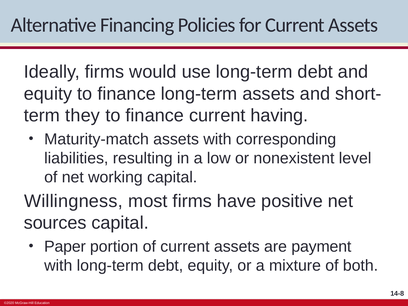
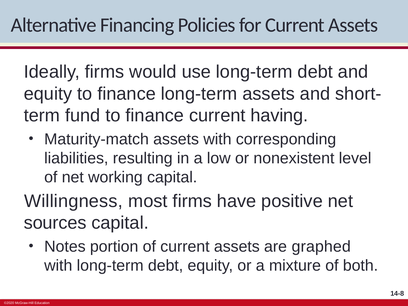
they: they -> fund
Paper: Paper -> Notes
payment: payment -> graphed
